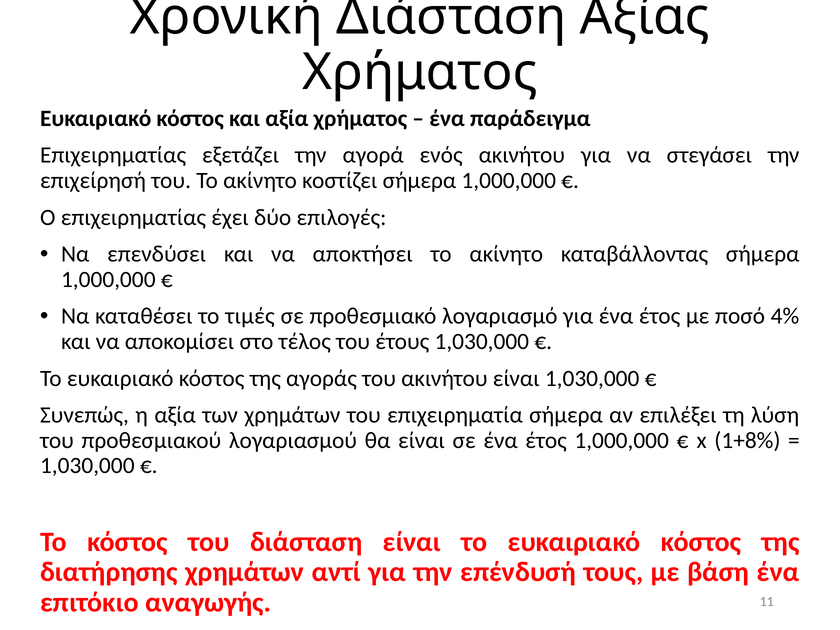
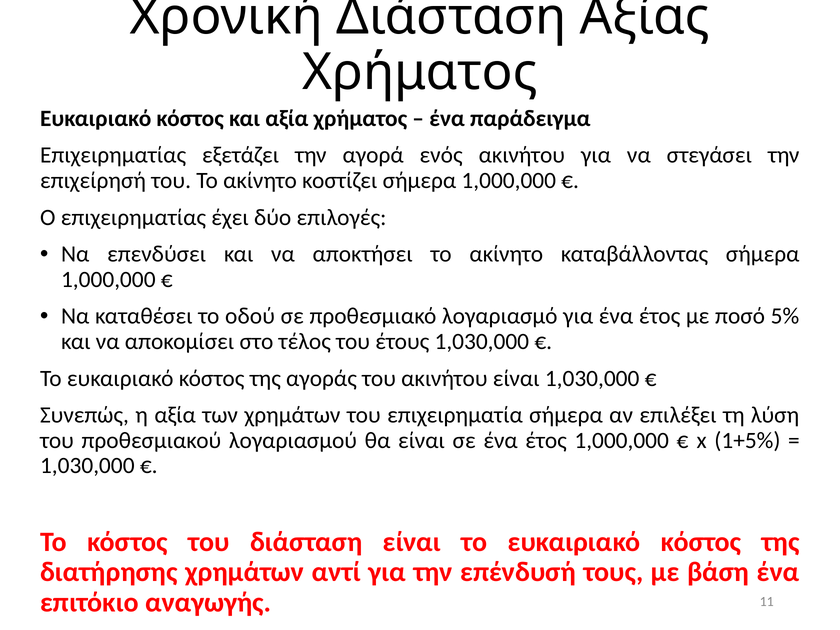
τιμές: τιμές -> οδού
4%: 4% -> 5%
1+8%: 1+8% -> 1+5%
